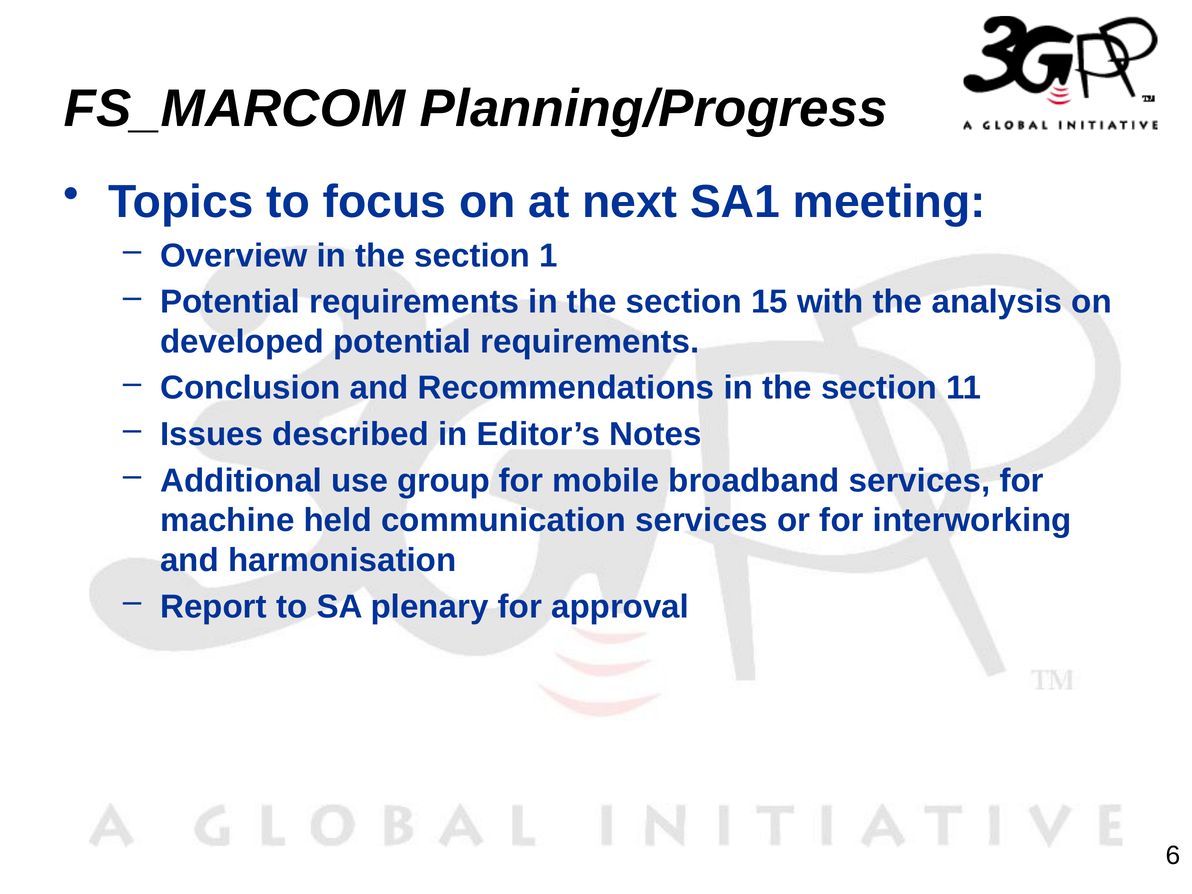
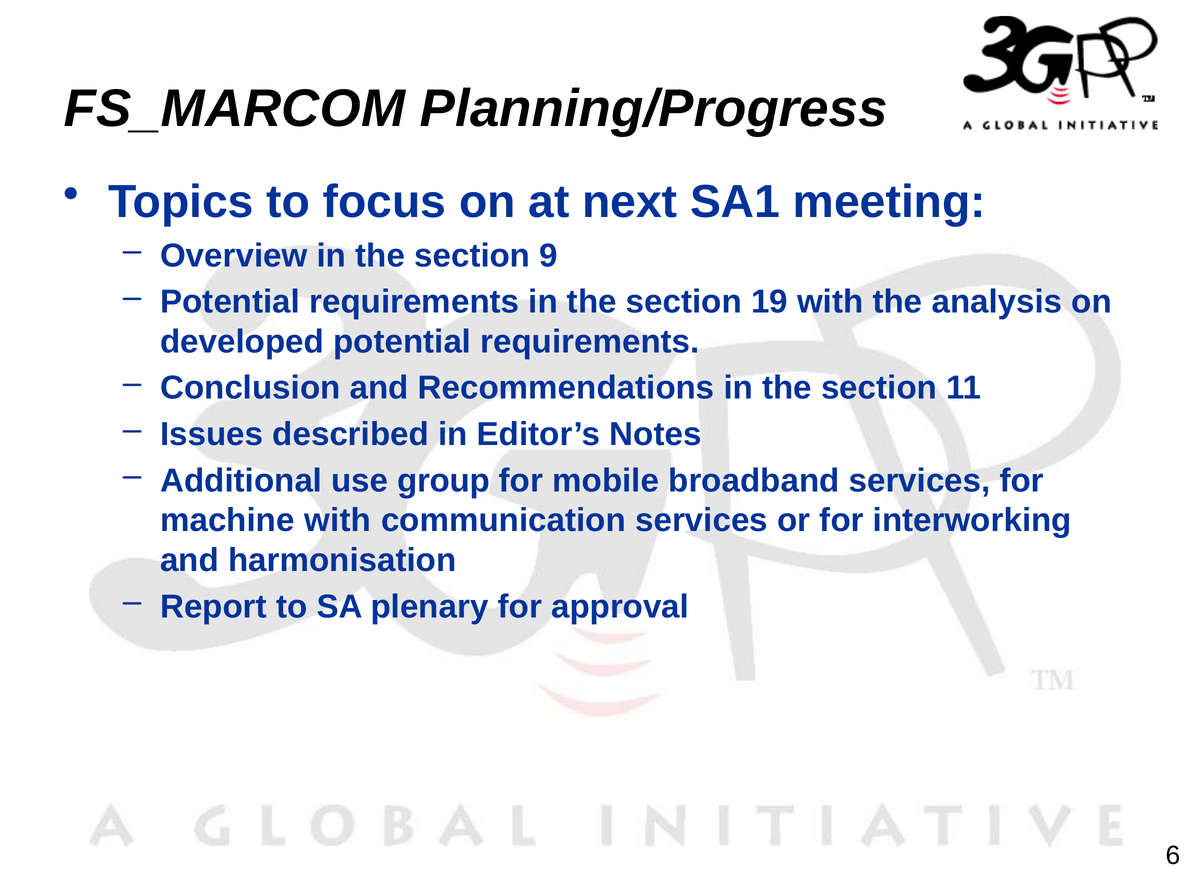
1: 1 -> 9
15: 15 -> 19
machine held: held -> with
